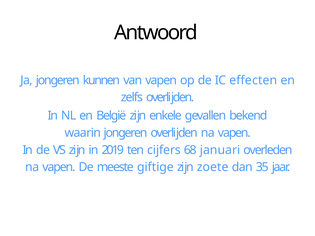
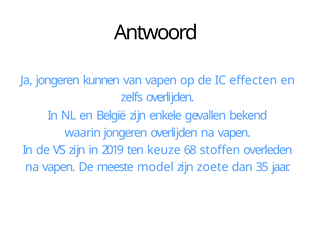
cĳfers: cĳfers -> keuze
januari: januari -> stoffen
giftige: giftige -> model
